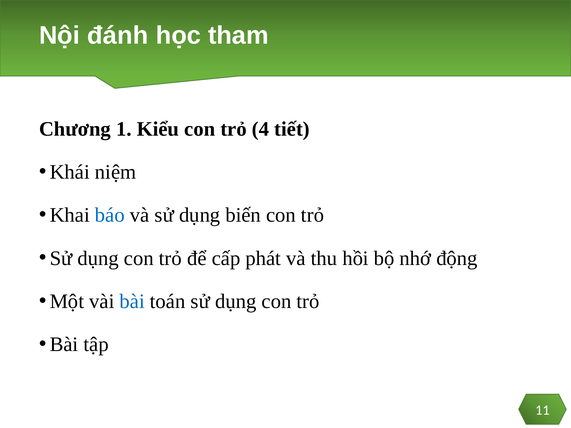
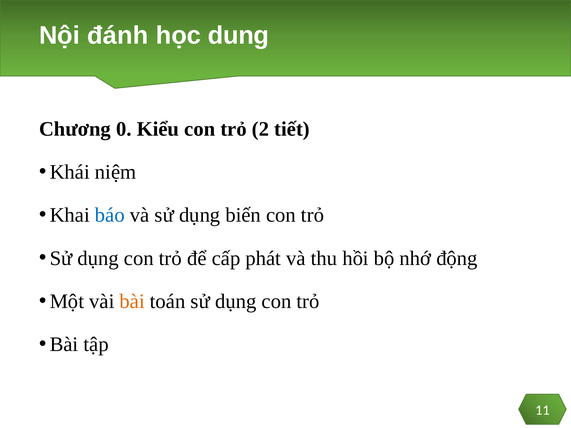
tham: tham -> dung
1: 1 -> 0
4: 4 -> 2
bài at (132, 302) colour: blue -> orange
